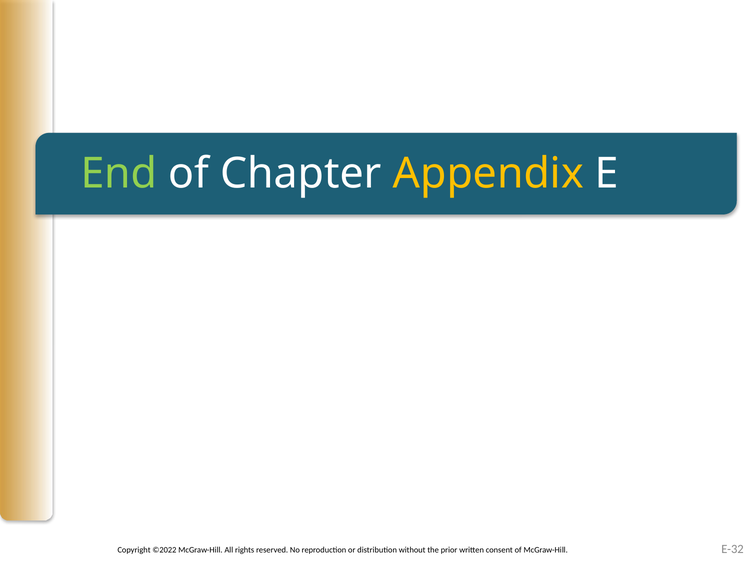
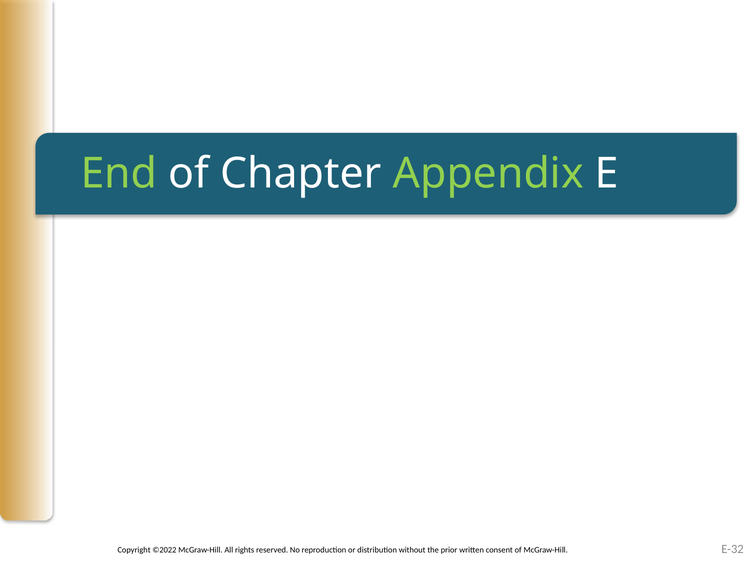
Appendix colour: yellow -> light green
